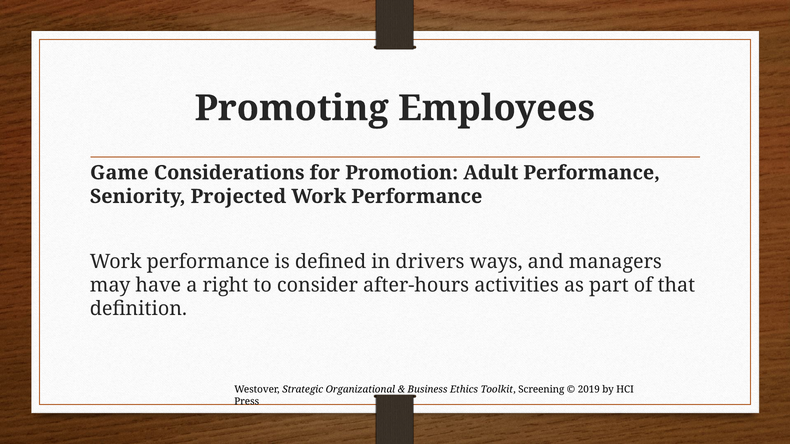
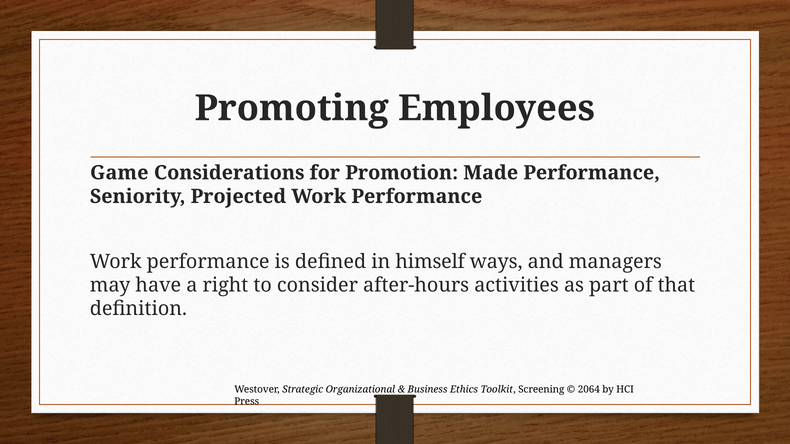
Adult: Adult -> Made
drivers: drivers -> himself
2019: 2019 -> 2064
